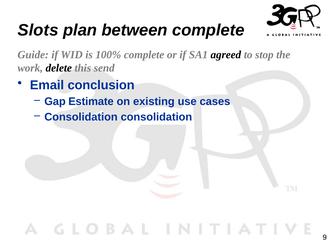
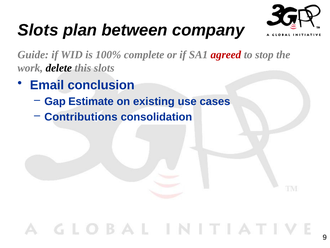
between complete: complete -> company
agreed colour: black -> red
this send: send -> slots
Consolidation at (81, 117): Consolidation -> Contributions
